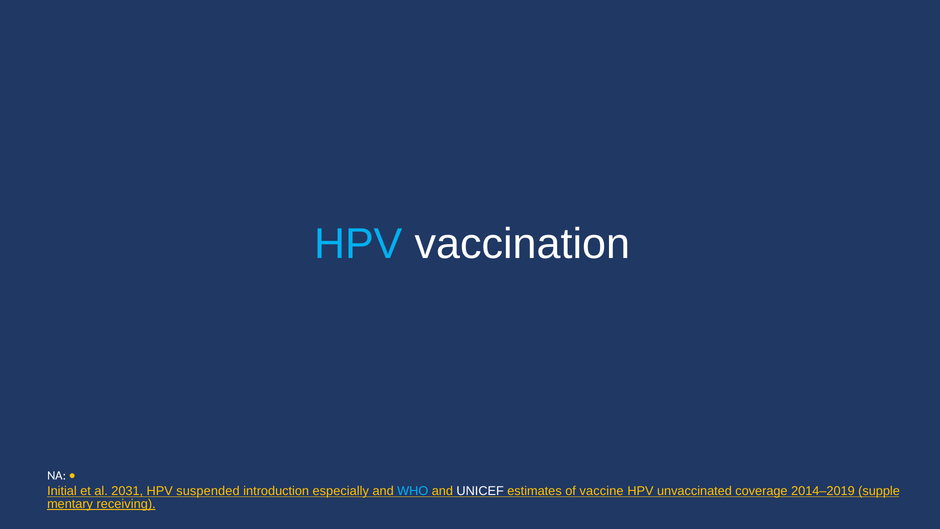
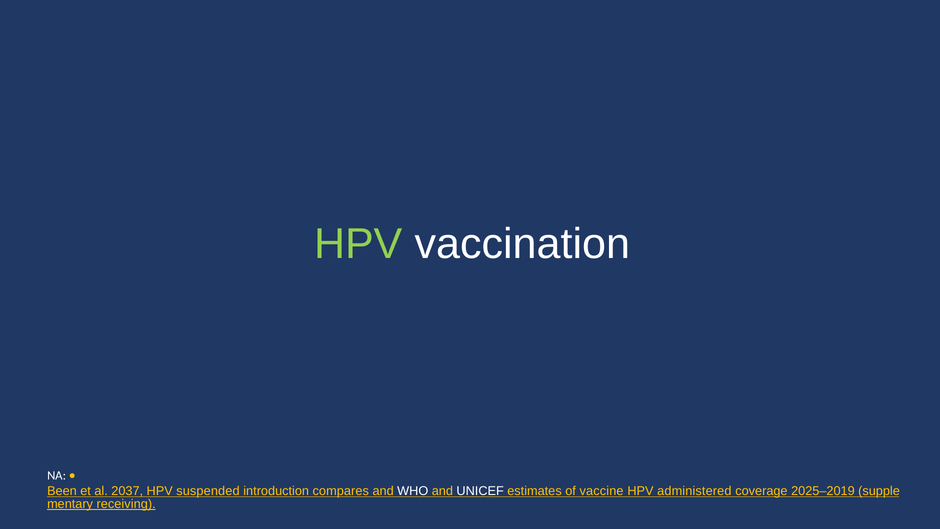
HPV at (358, 244) colour: light blue -> light green
Initial: Initial -> Been
2031: 2031 -> 2037
especially: especially -> compares
WHO colour: light blue -> white
unvaccinated: unvaccinated -> administered
2014–2019: 2014–2019 -> 2025–2019
